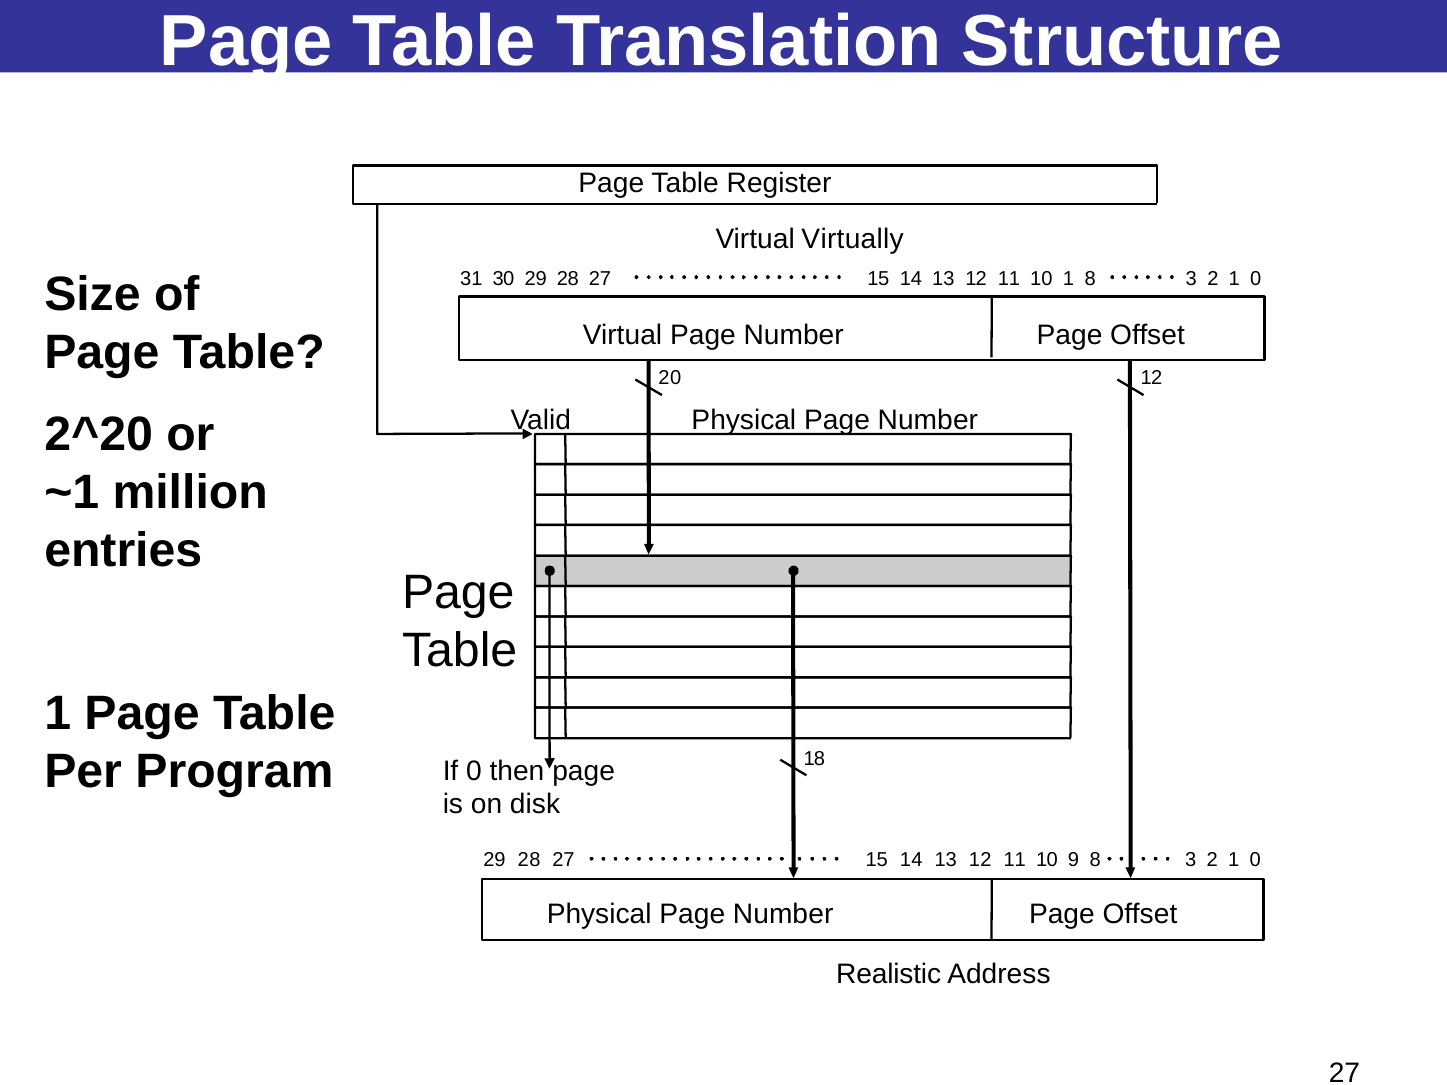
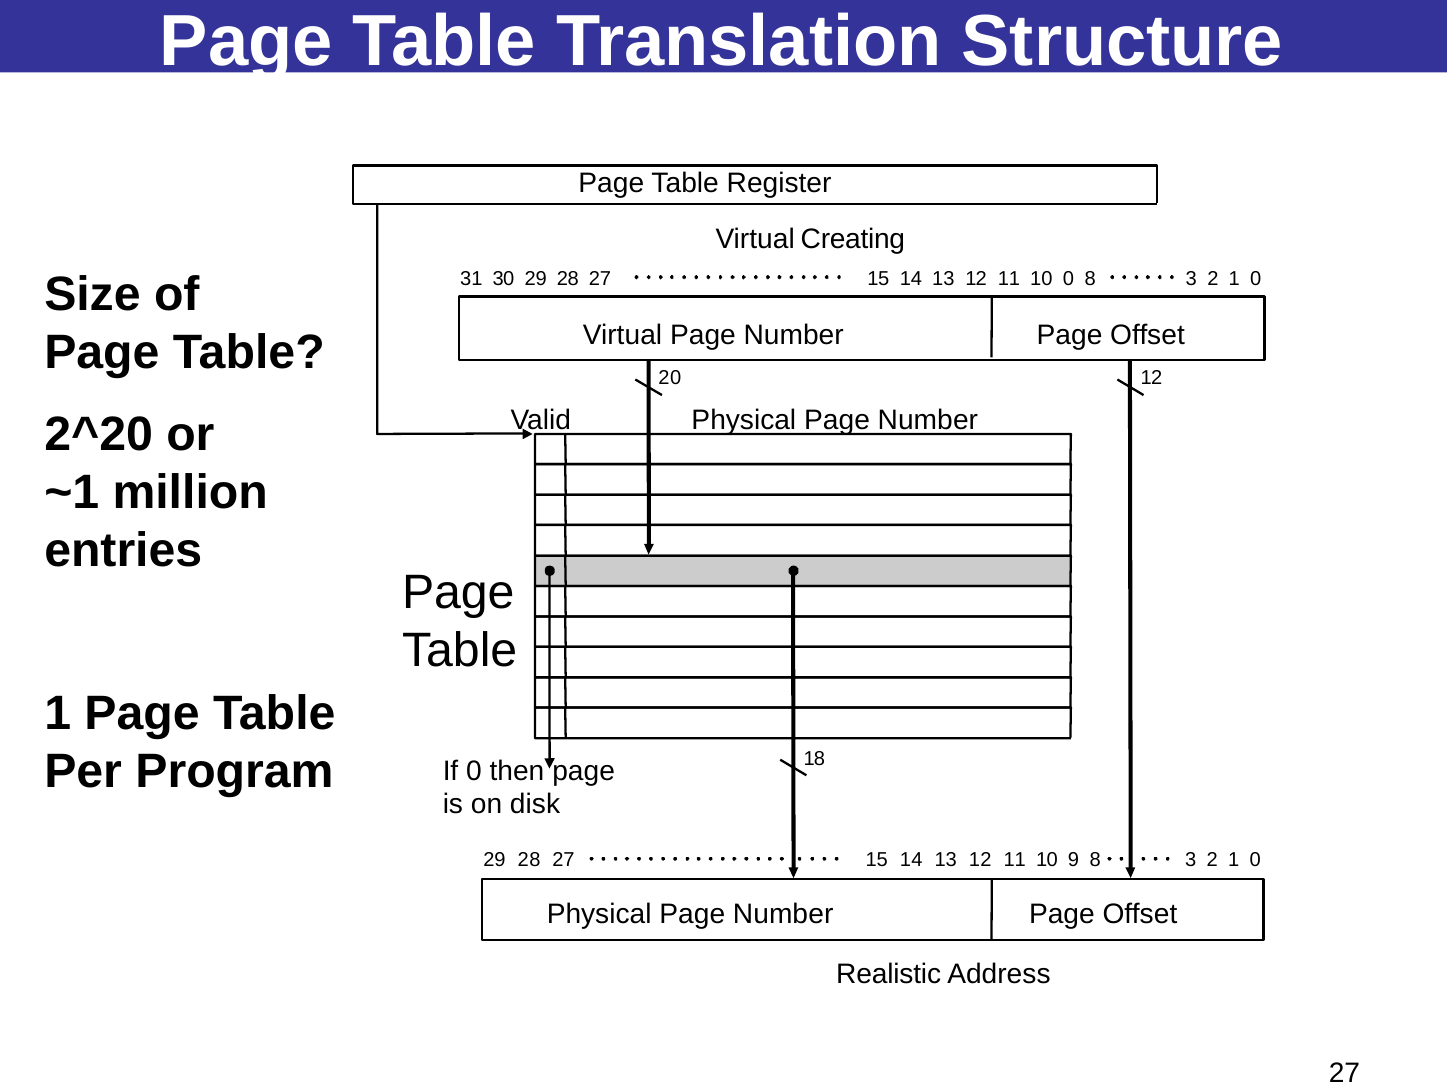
Virtually: Virtually -> Creating
1 at (1069, 279): 1 -> 0
